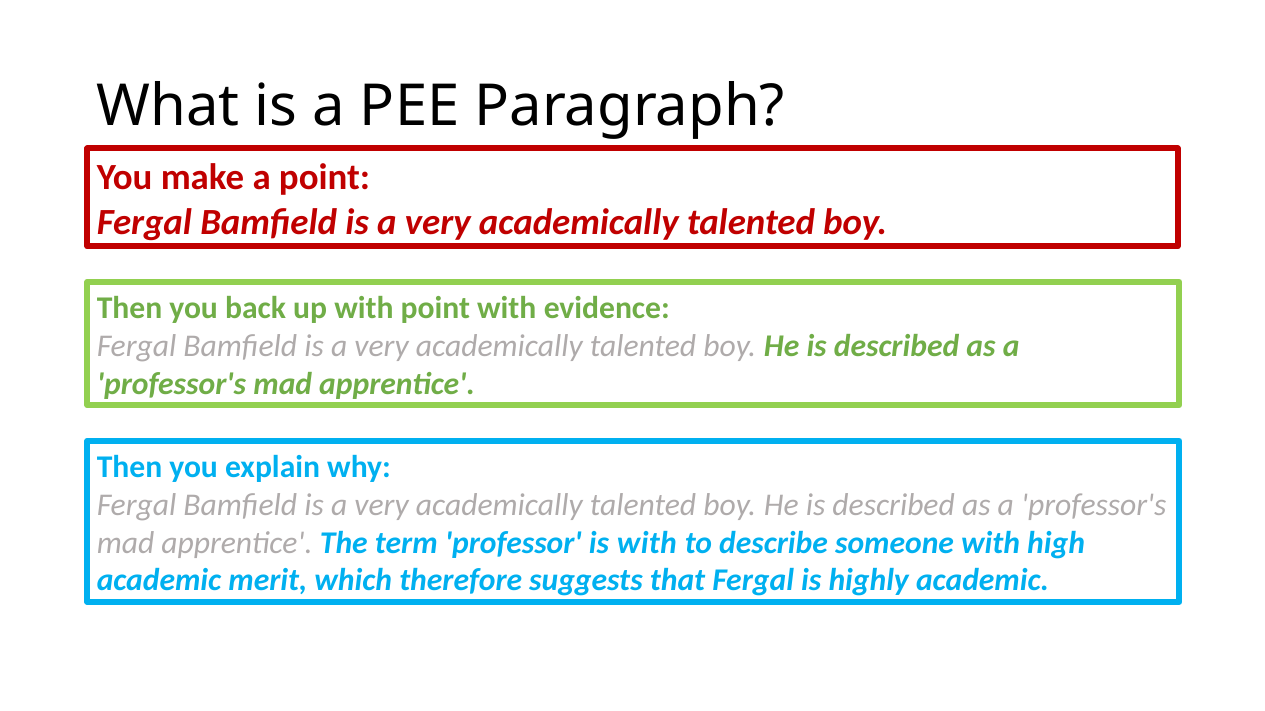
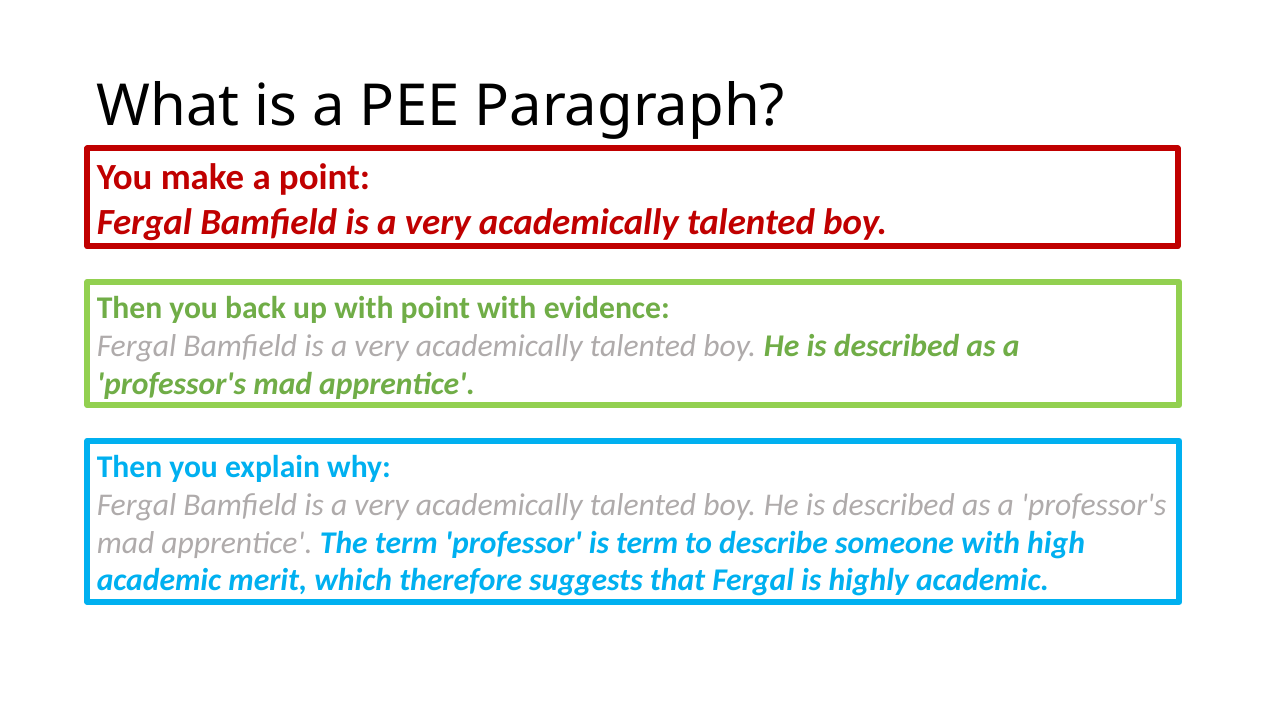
is with: with -> term
